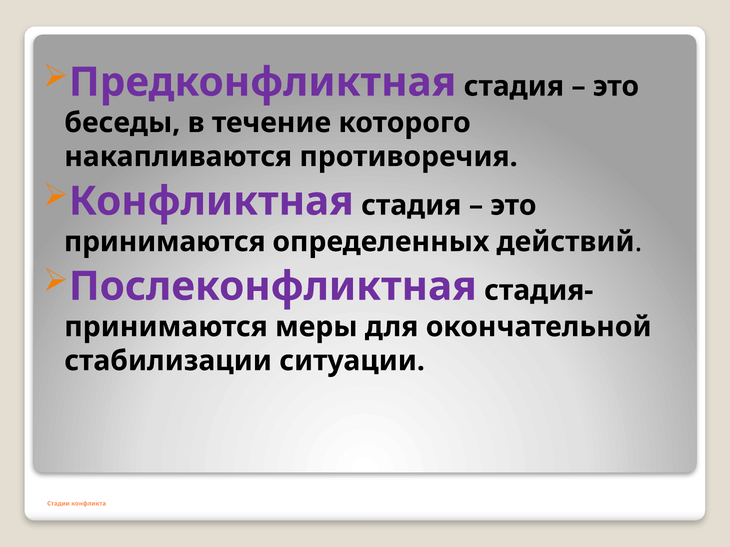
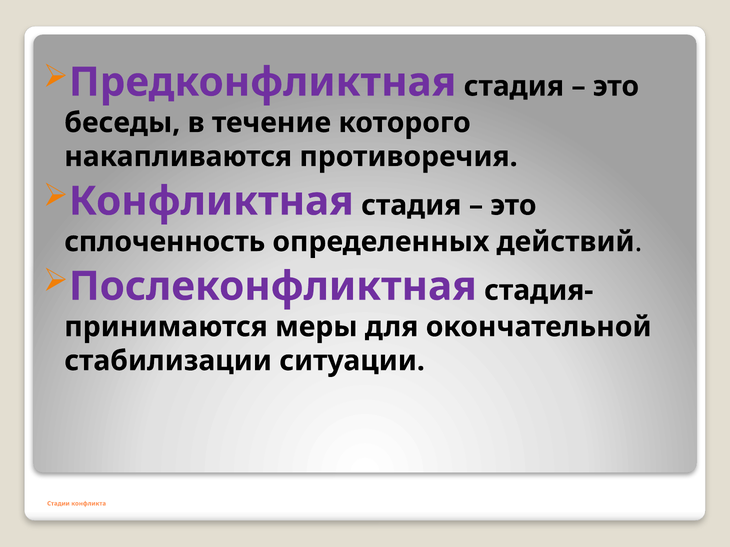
принимаются at (165, 242): принимаются -> сплоченность
